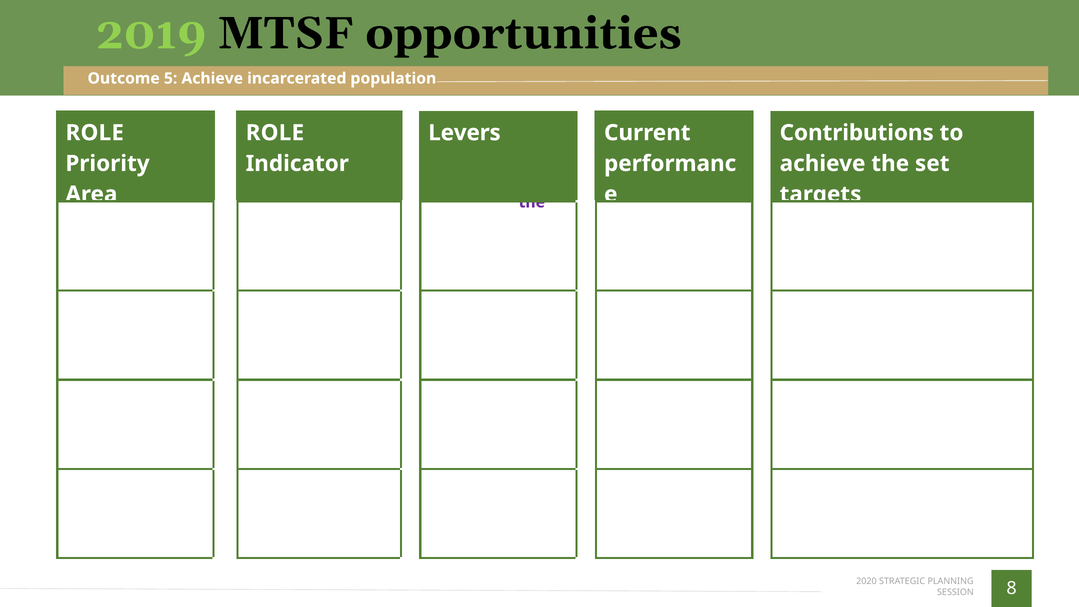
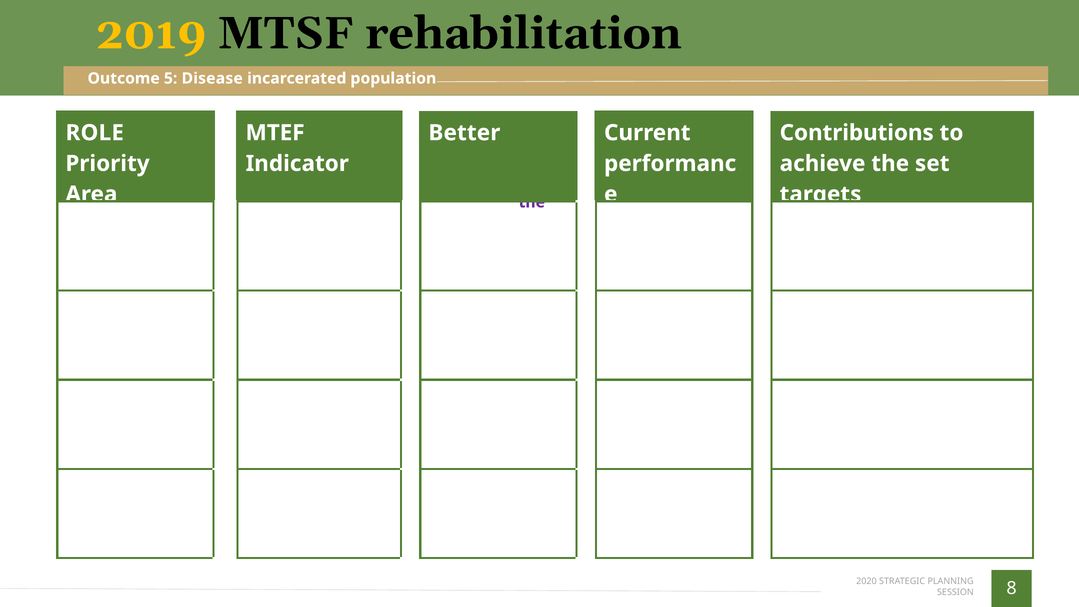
2019 colour: light green -> yellow
opportunities: opportunities -> rehabilitation
5 Achieve: Achieve -> Disease
ROLE at (275, 133): ROLE -> MTEF
Levers: Levers -> Better
